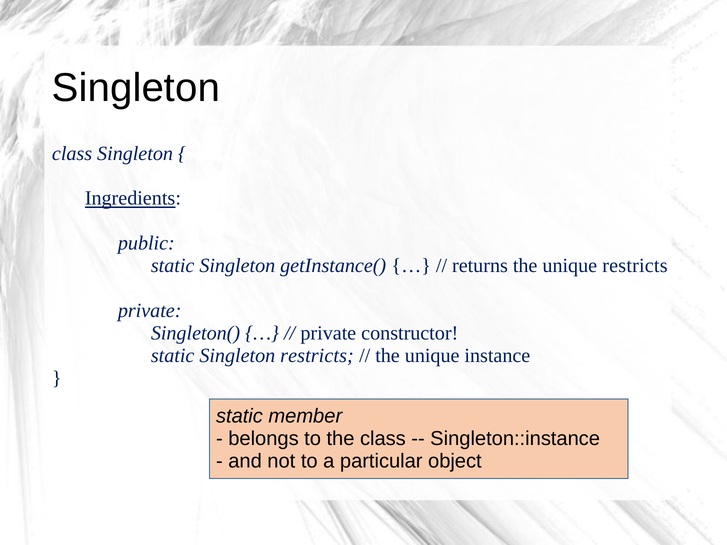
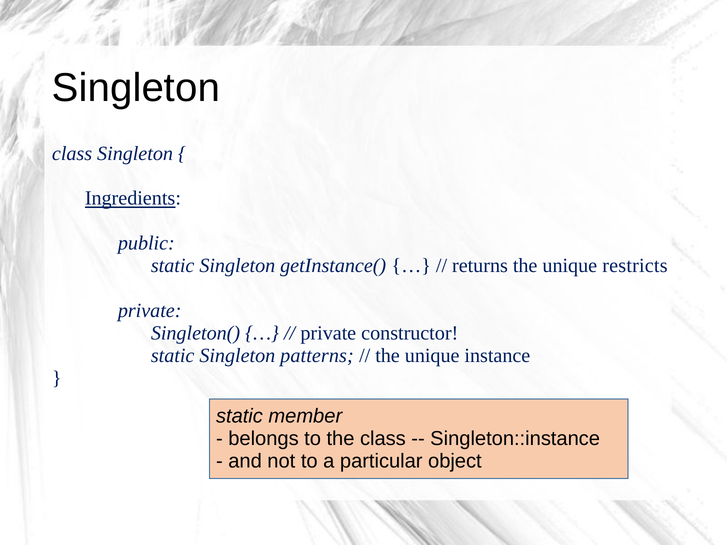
Singleton restricts: restricts -> patterns
